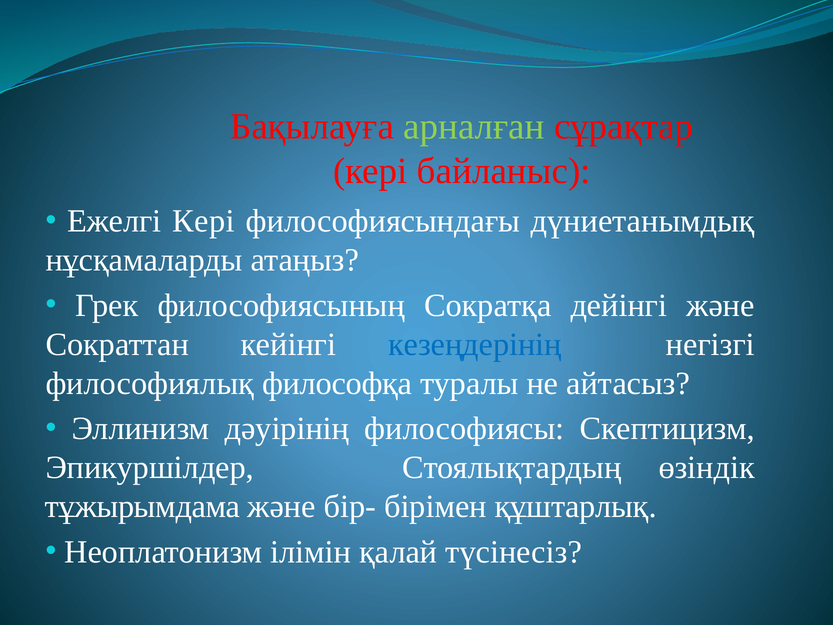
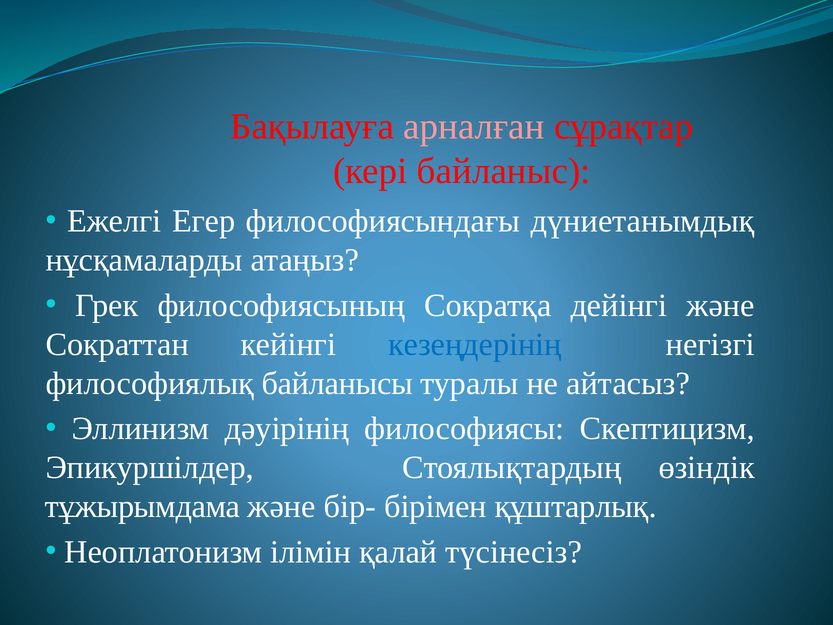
арналған colour: light green -> pink
Ежелгі Кері: Кері -> Егер
философқа: философқа -> байланысы
